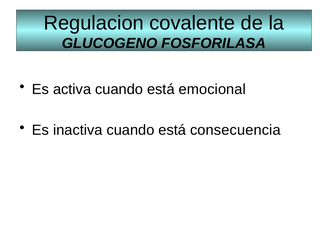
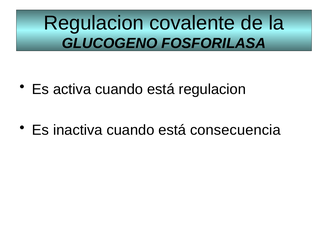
está emocional: emocional -> regulacion
